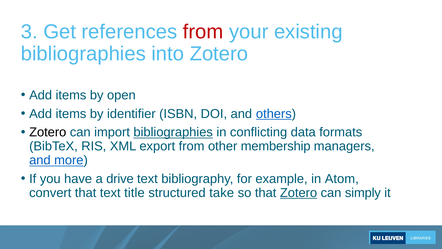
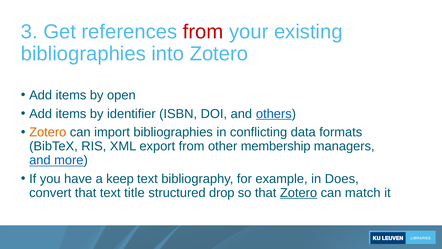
Zotero at (48, 132) colour: black -> orange
bibliographies at (173, 132) underline: present -> none
drive: drive -> keep
Atom: Atom -> Does
take: take -> drop
simply: simply -> match
